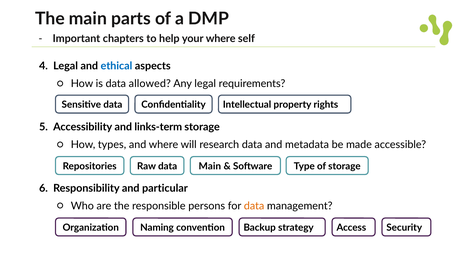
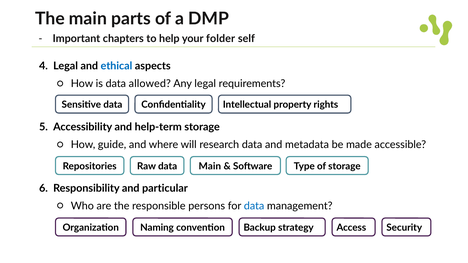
your where: where -> folder
links-term: links-term -> help-term
types: types -> guide
data at (254, 206) colour: orange -> blue
